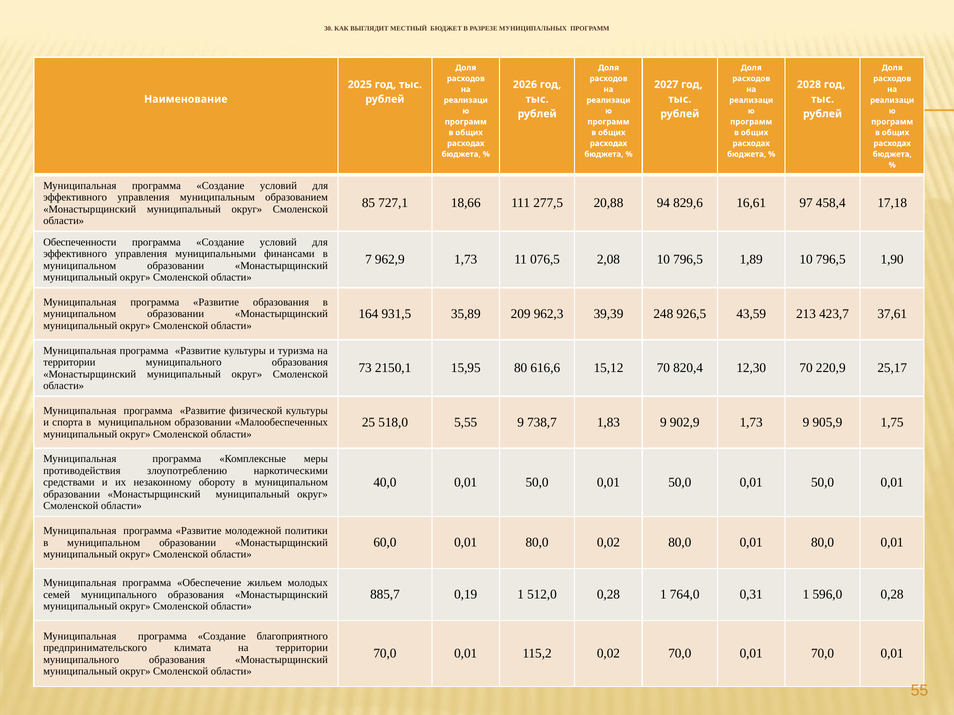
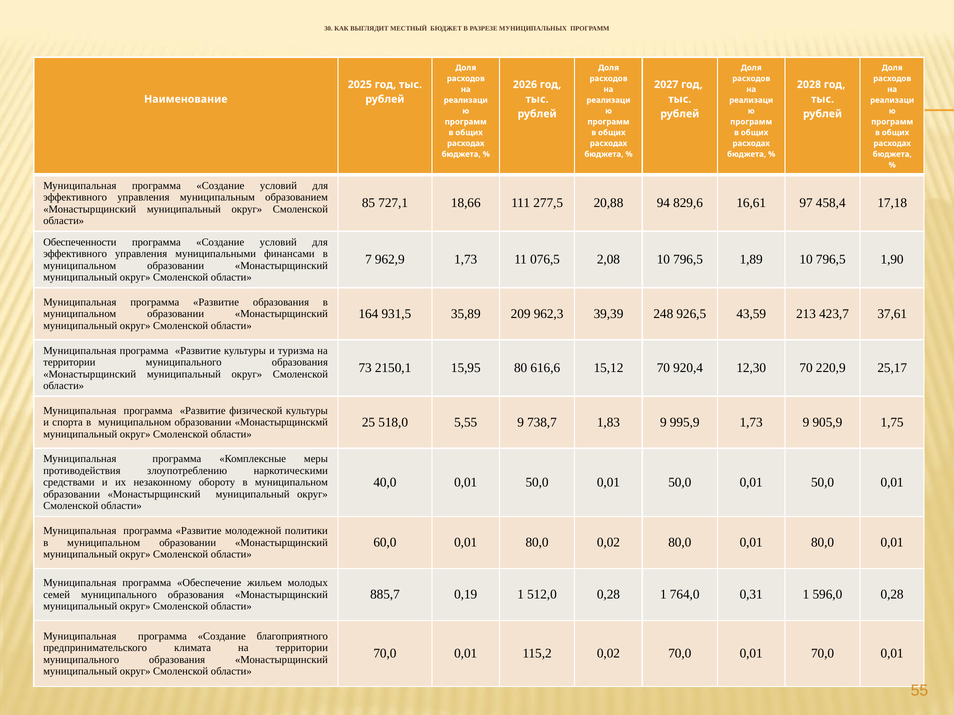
820,4: 820,4 -> 920,4
902,9: 902,9 -> 995,9
Малообеспеченных: Малообеспеченных -> Монастырщинскмй
